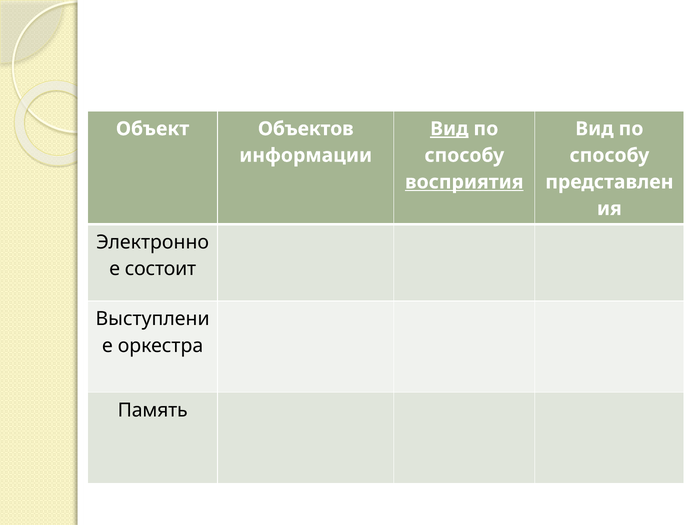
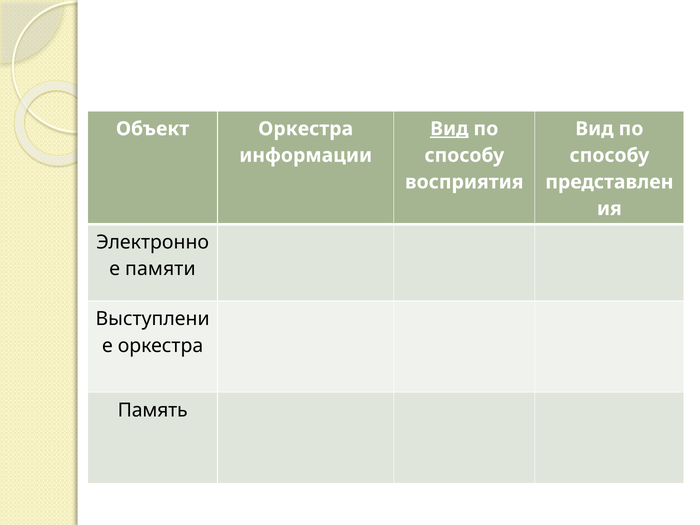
Объект Объектов: Объектов -> Оркестра
восприятия underline: present -> none
состоит: состоит -> памяти
